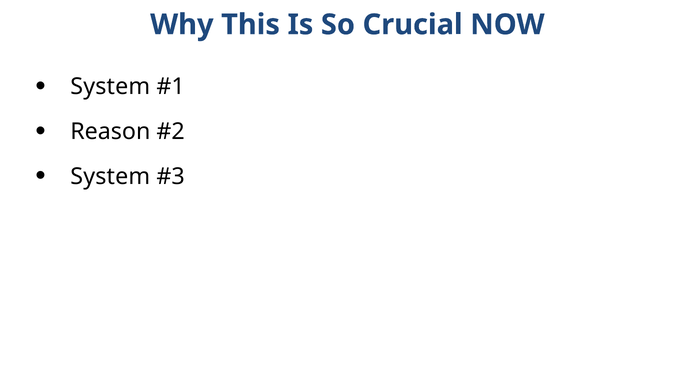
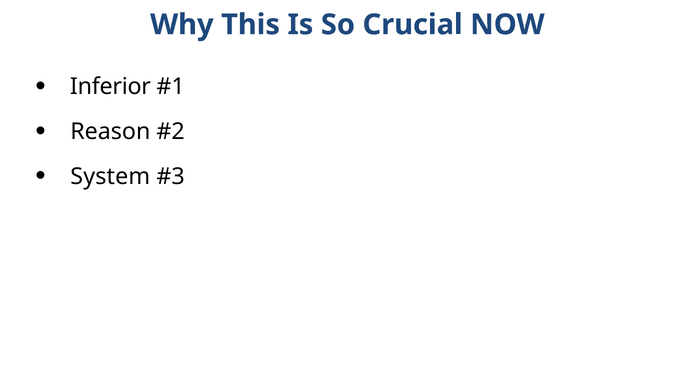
System at (110, 87): System -> Inferior
